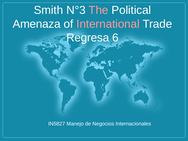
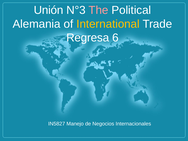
Smith: Smith -> Unión
Amenaza: Amenaza -> Alemania
International colour: pink -> yellow
